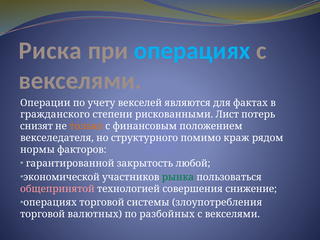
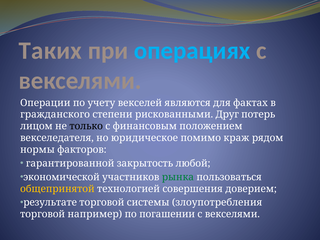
Риска: Риска -> Таких
Лист: Лист -> Друг
снизят: снизят -> лицом
только colour: orange -> black
структурного: структурного -> юридическое
общепринятой colour: pink -> yellow
снижение: снижение -> доверием
операциях at (50, 202): операциях -> результате
валютных: валютных -> например
разбойных: разбойных -> погашении
